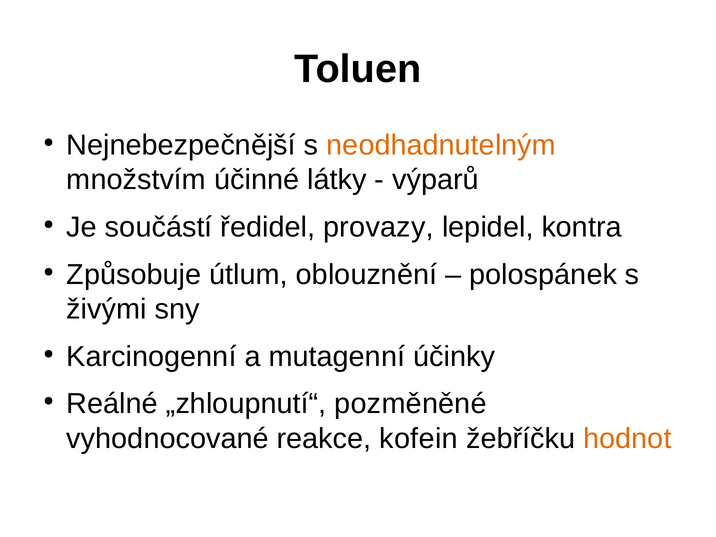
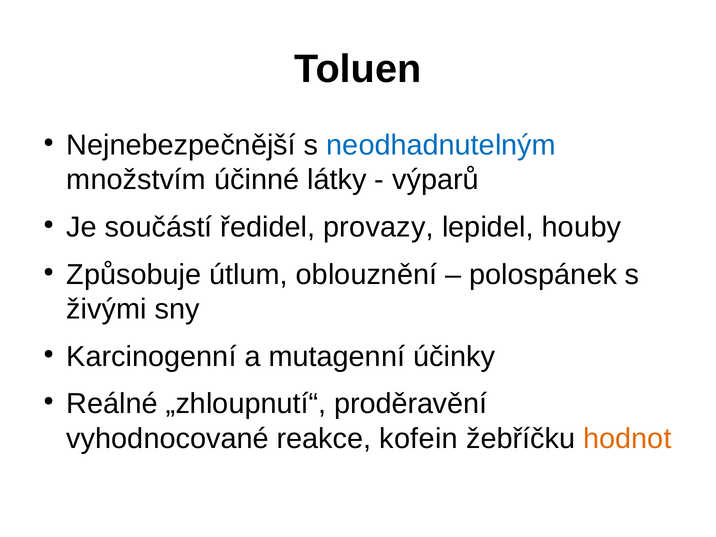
neodhadnutelným colour: orange -> blue
kontra: kontra -> houby
pozměněné: pozměněné -> proděravění
